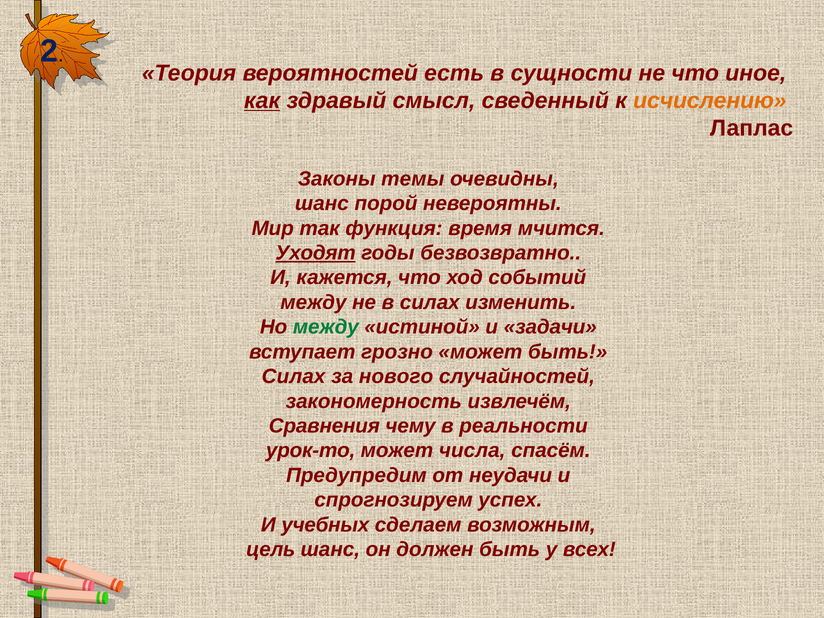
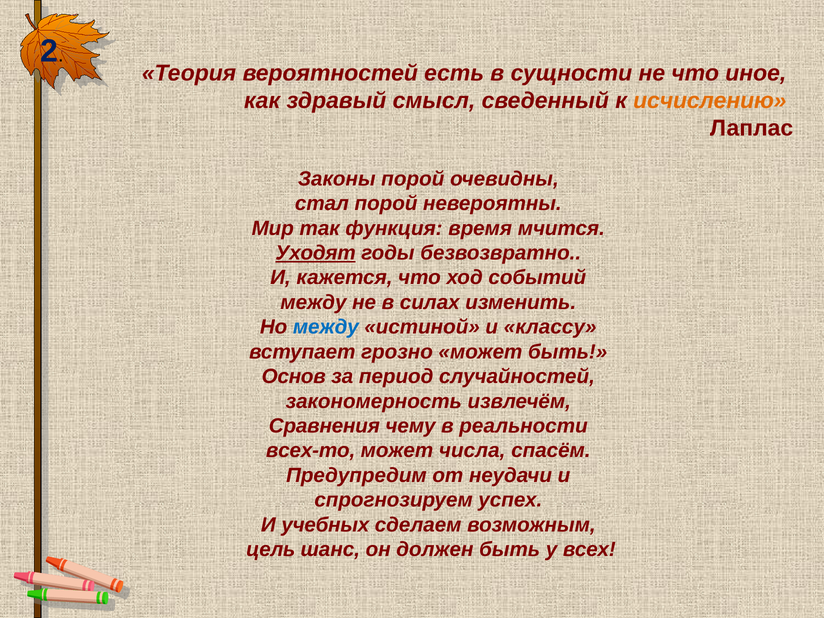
как underline: present -> none
Законы темы: темы -> порой
шанс at (322, 203): шанс -> стал
между at (326, 327) colour: green -> blue
задачи: задачи -> классу
Силах at (294, 377): Силах -> Основ
нового: нового -> период
урок-то: урок-то -> всех-то
